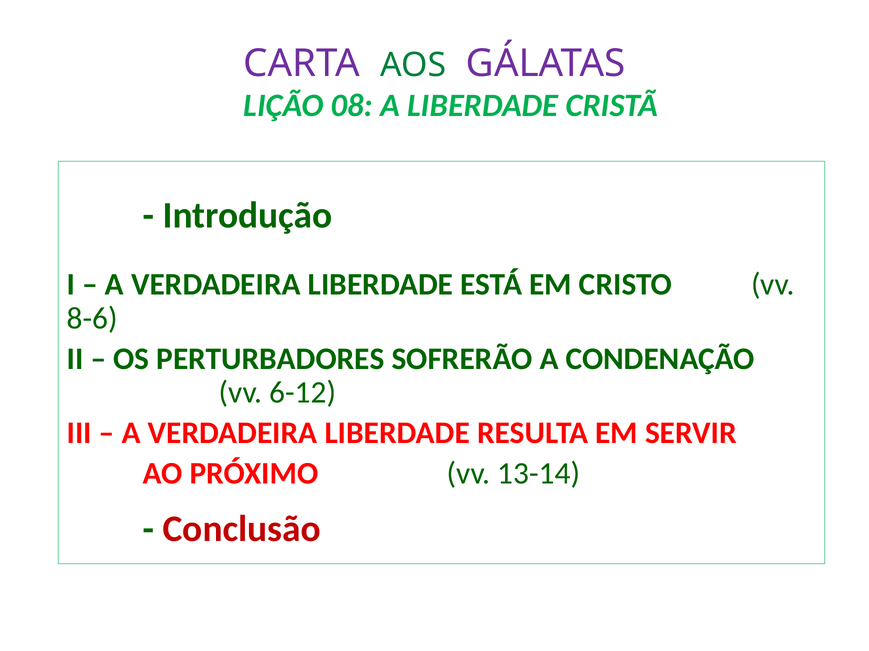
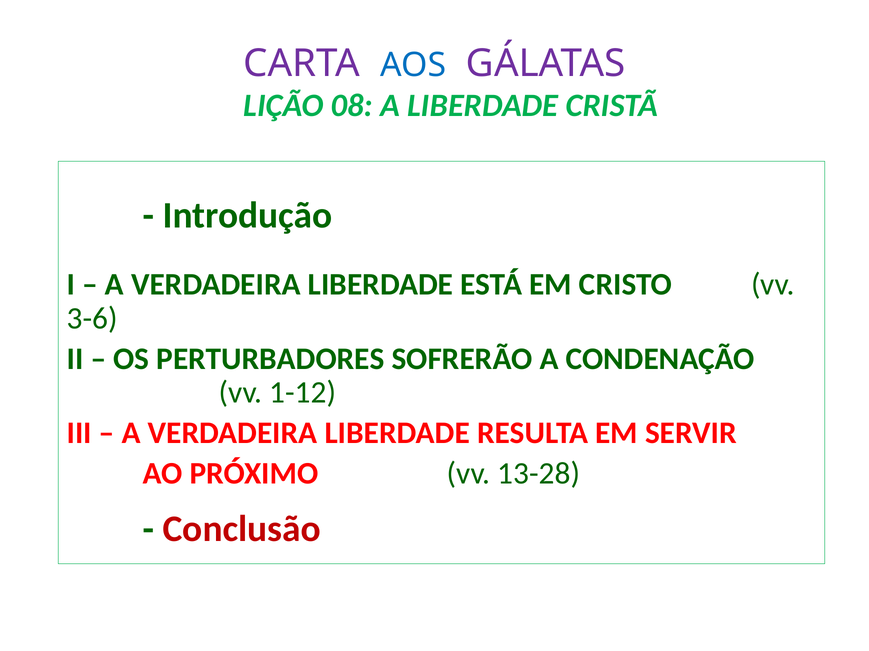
AOS colour: green -> blue
8-6: 8-6 -> 3-6
6-12: 6-12 -> 1-12
13-14: 13-14 -> 13-28
